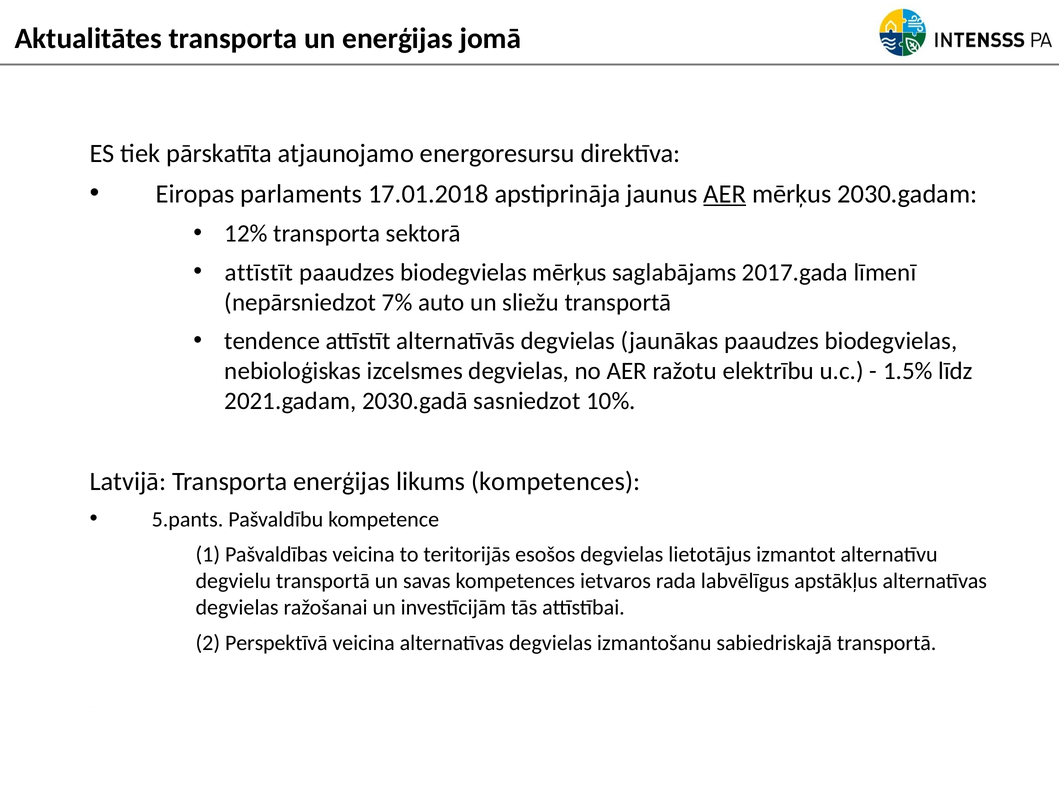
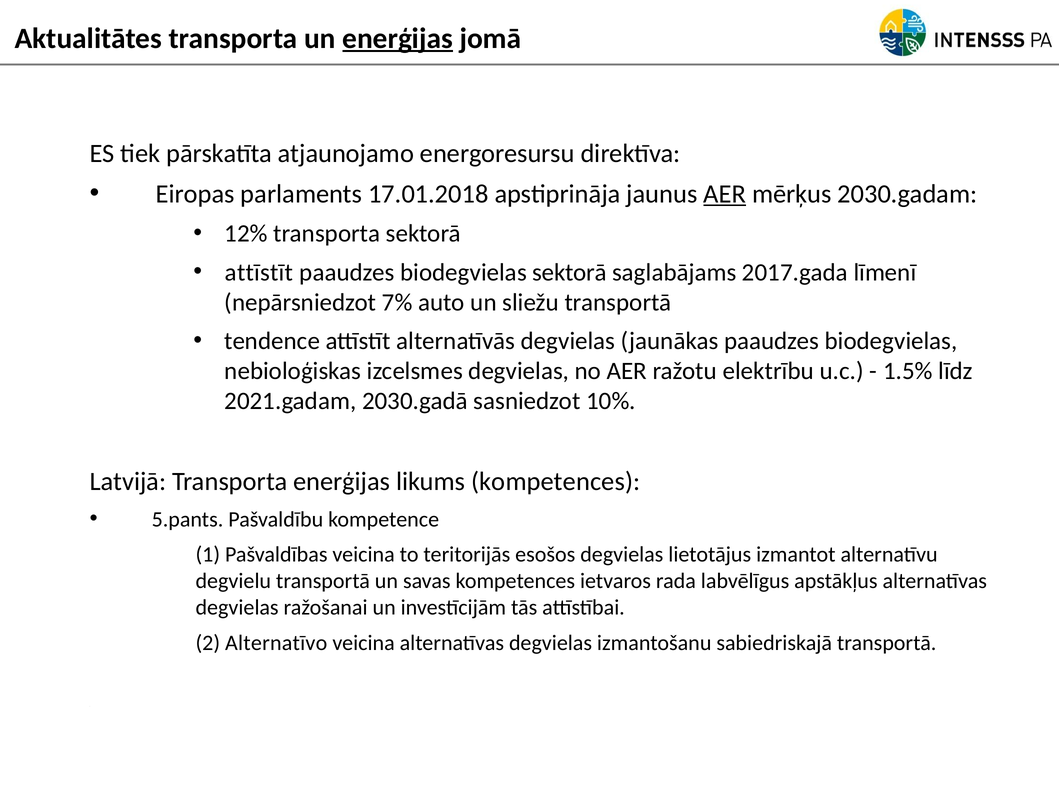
enerģijas at (398, 38) underline: none -> present
biodegvielas mērķus: mērķus -> sektorā
Perspektīvā: Perspektīvā -> Alternatīvo
